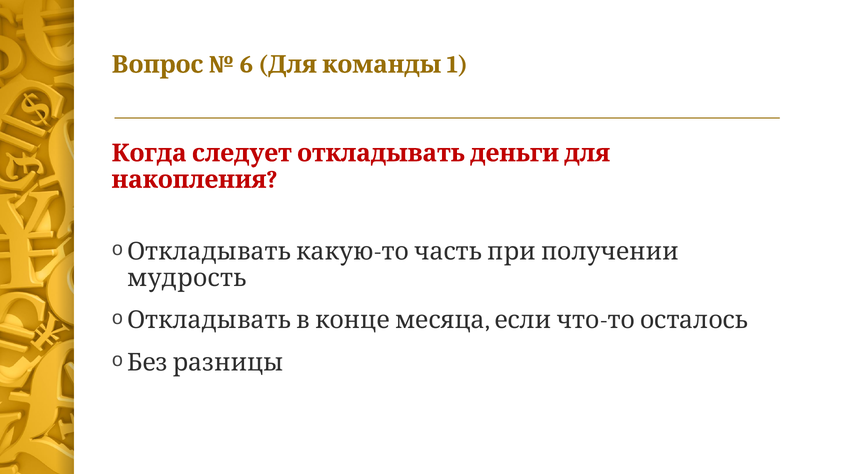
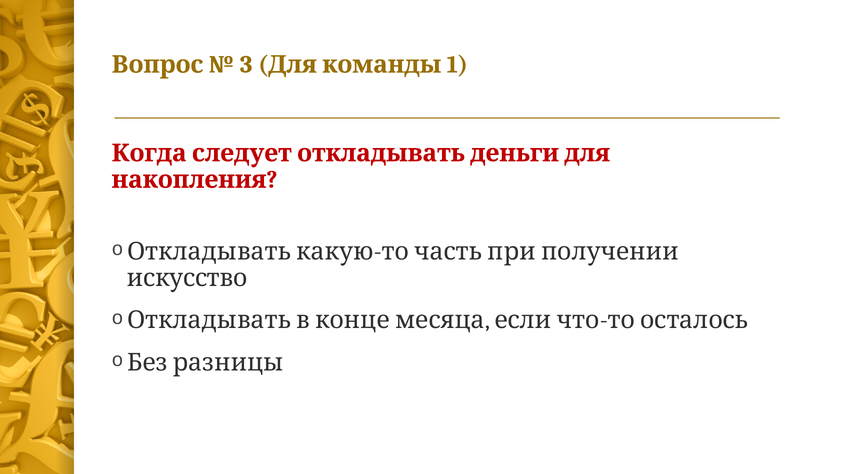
6: 6 -> 3
мудрость: мудрость -> искусство
